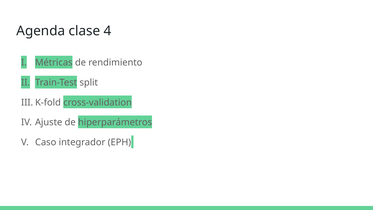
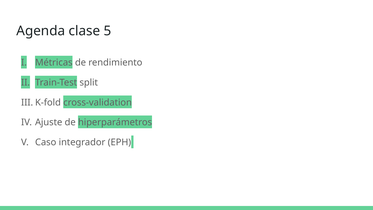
4: 4 -> 5
